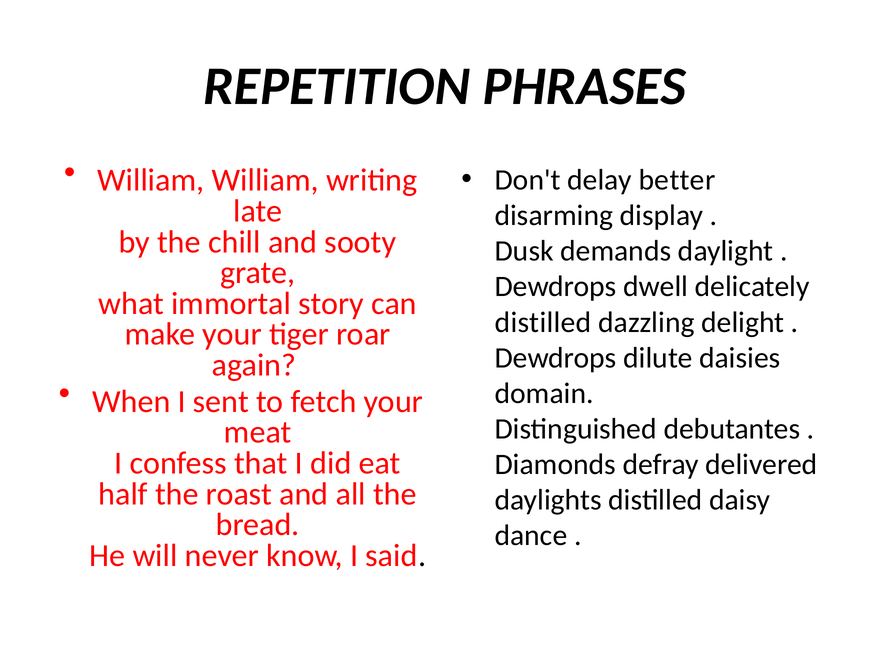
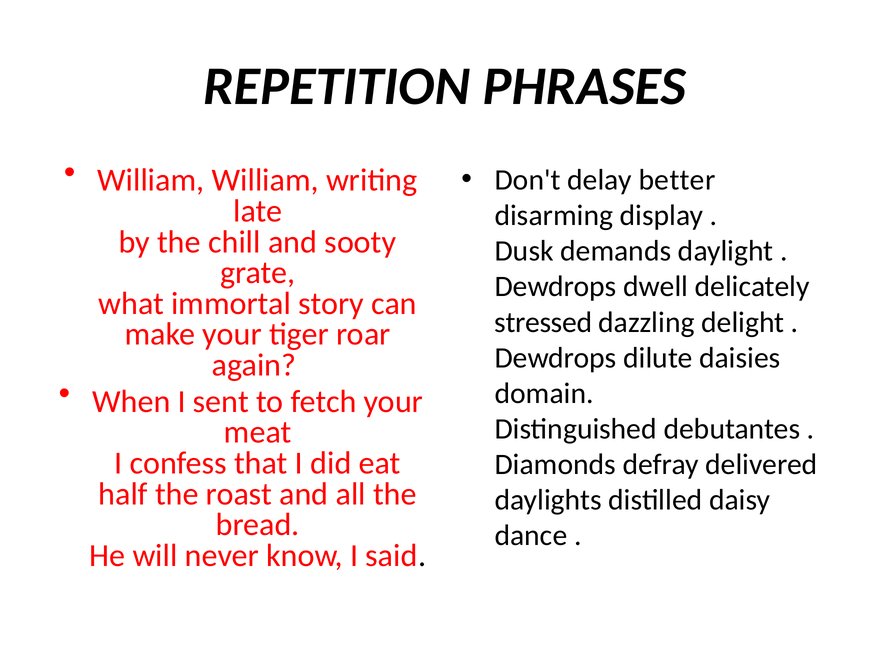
distilled at (543, 322): distilled -> stressed
